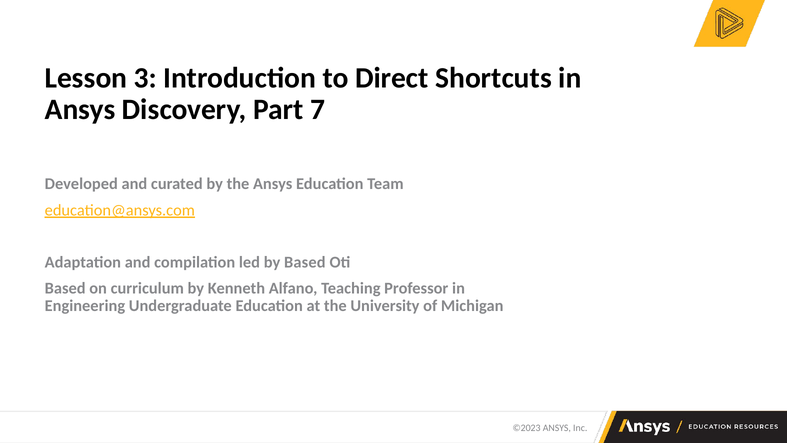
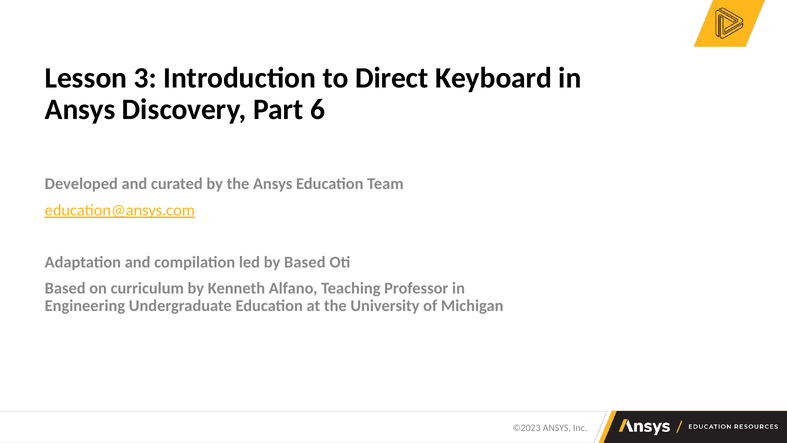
Shortcuts: Shortcuts -> Keyboard
7: 7 -> 6
